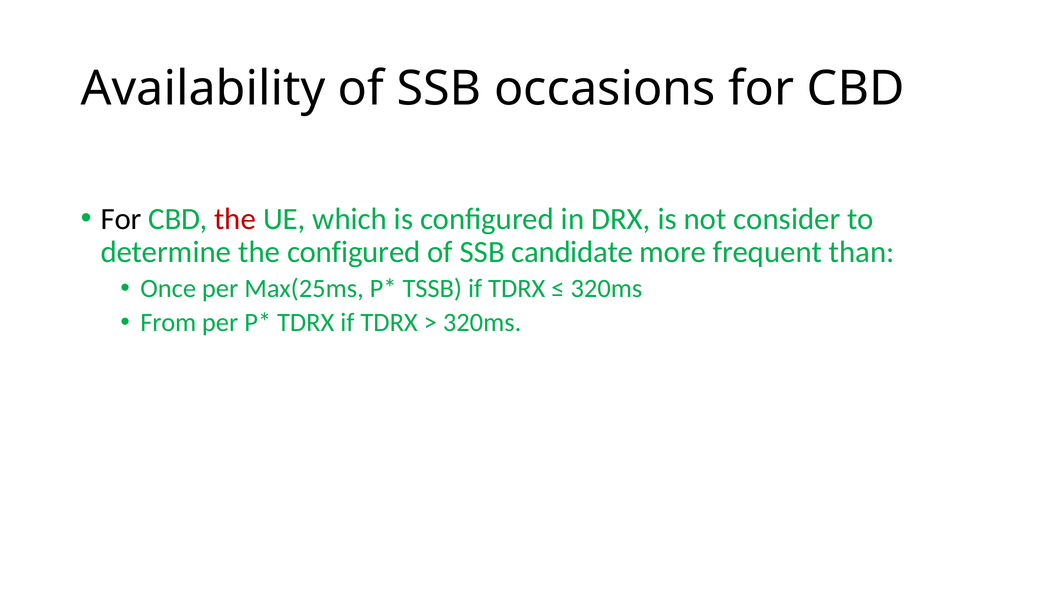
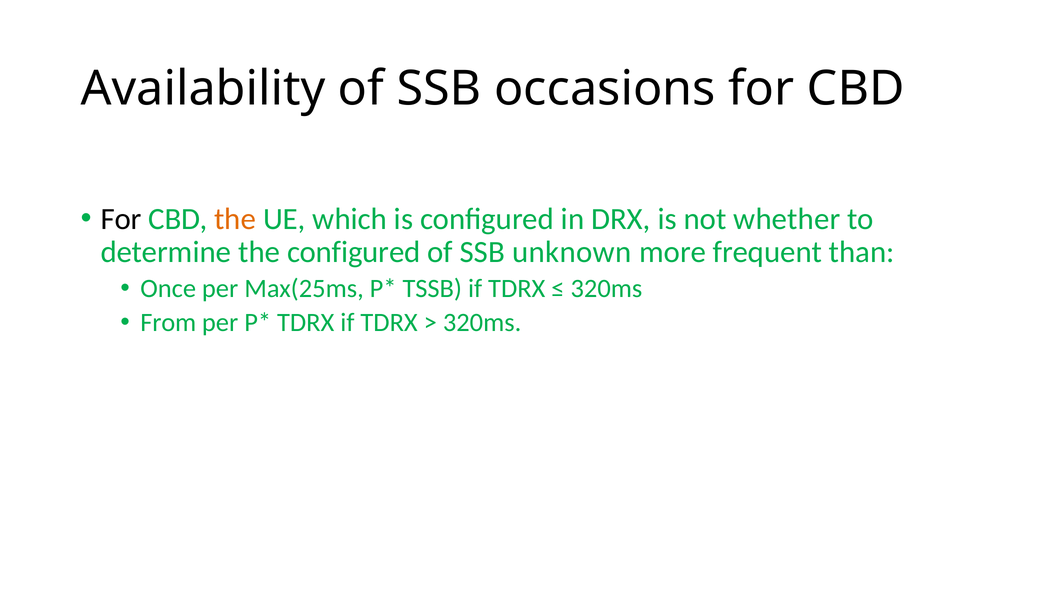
the at (235, 219) colour: red -> orange
consider: consider -> whether
candidate: candidate -> unknown
